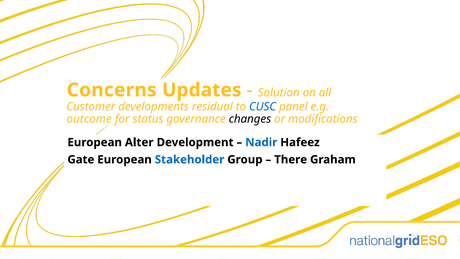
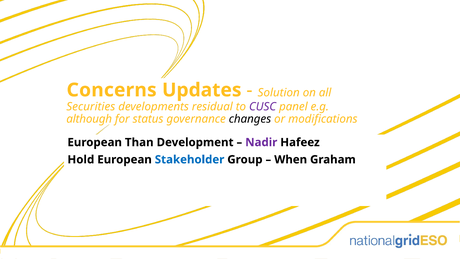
Customer: Customer -> Securities
CUSC colour: blue -> purple
outcome: outcome -> although
Alter: Alter -> Than
Nadir colour: blue -> purple
Gate: Gate -> Hold
There: There -> When
